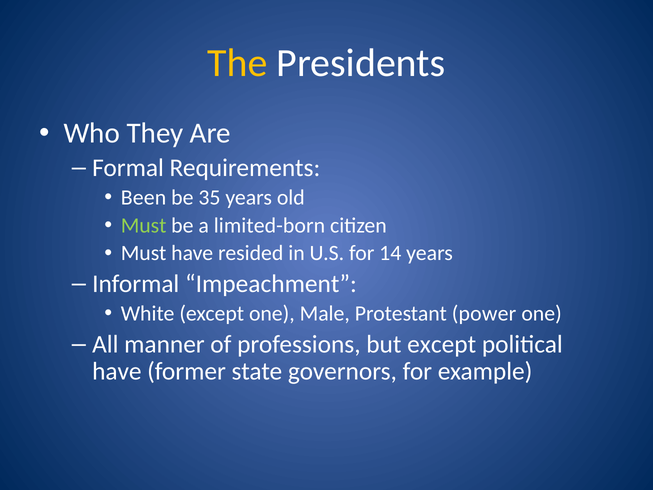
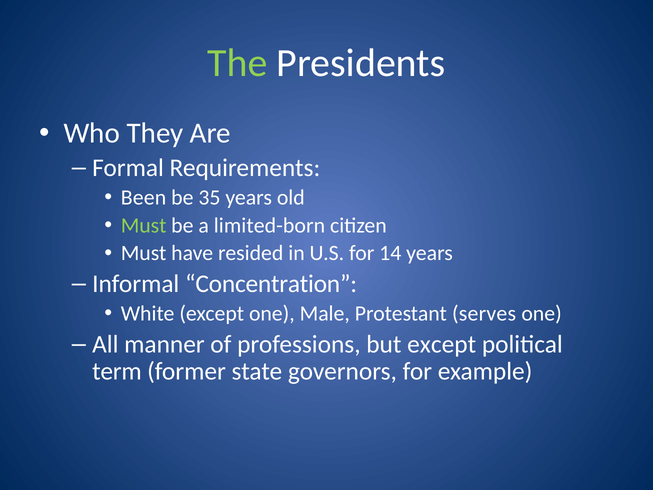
The colour: yellow -> light green
Impeachment: Impeachment -> Concentration
power: power -> serves
have at (117, 371): have -> term
